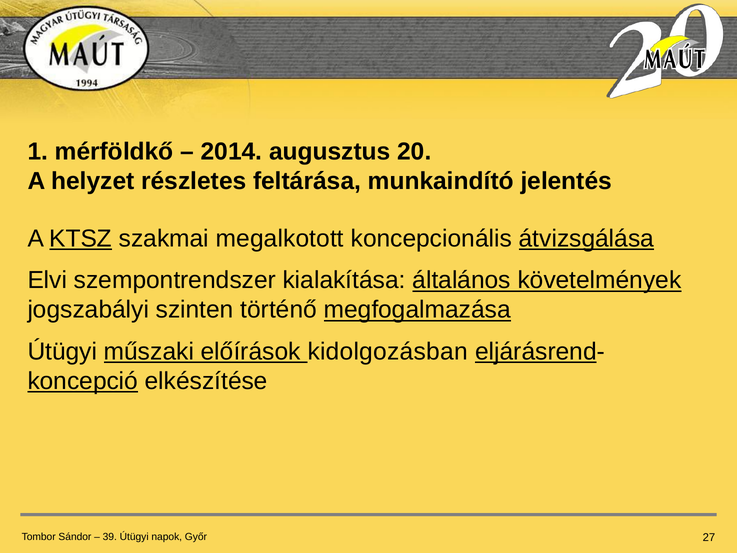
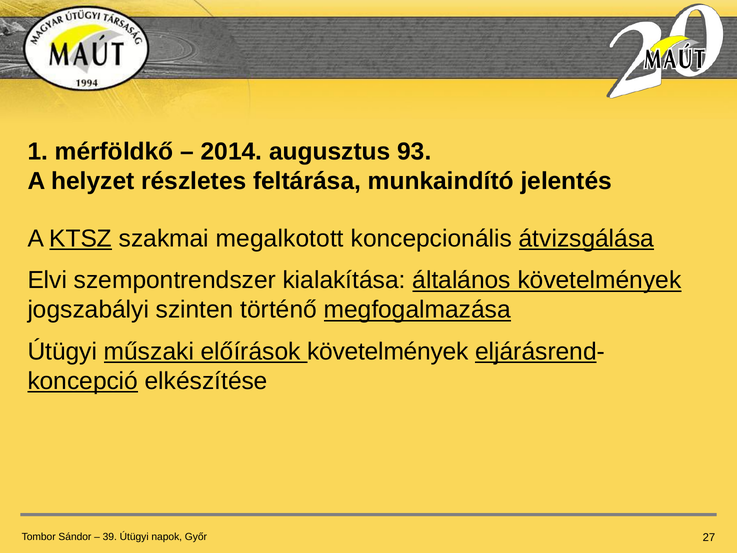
20: 20 -> 93
előírások kidolgozásban: kidolgozásban -> követelmények
